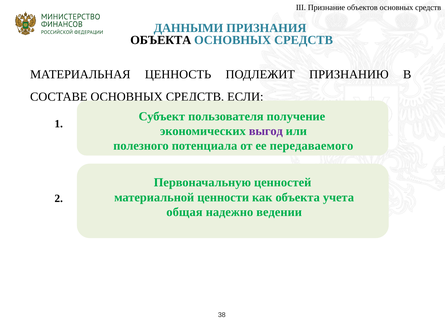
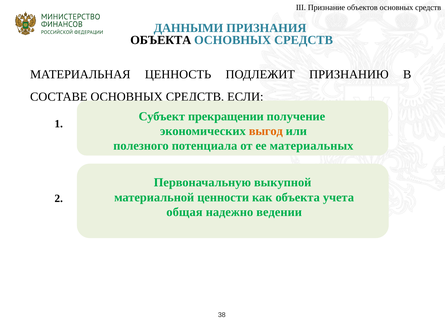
пользователя: пользователя -> прекращении
выгод colour: purple -> orange
передаваемого: передаваемого -> материальных
ценностей: ценностей -> выкупной
